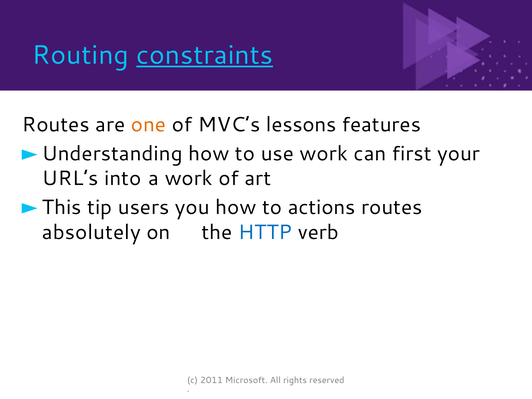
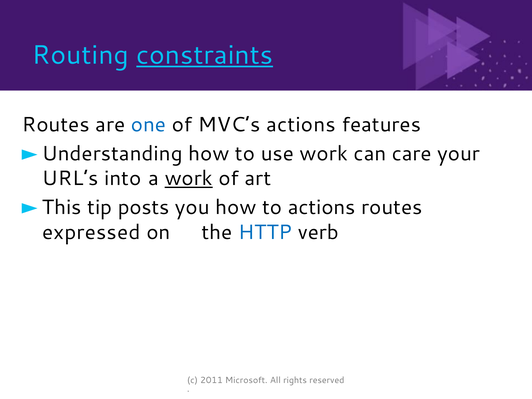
one colour: orange -> blue
MVC’s lessons: lessons -> actions
first: first -> care
work at (189, 178) underline: none -> present
users: users -> posts
absolutely: absolutely -> expressed
